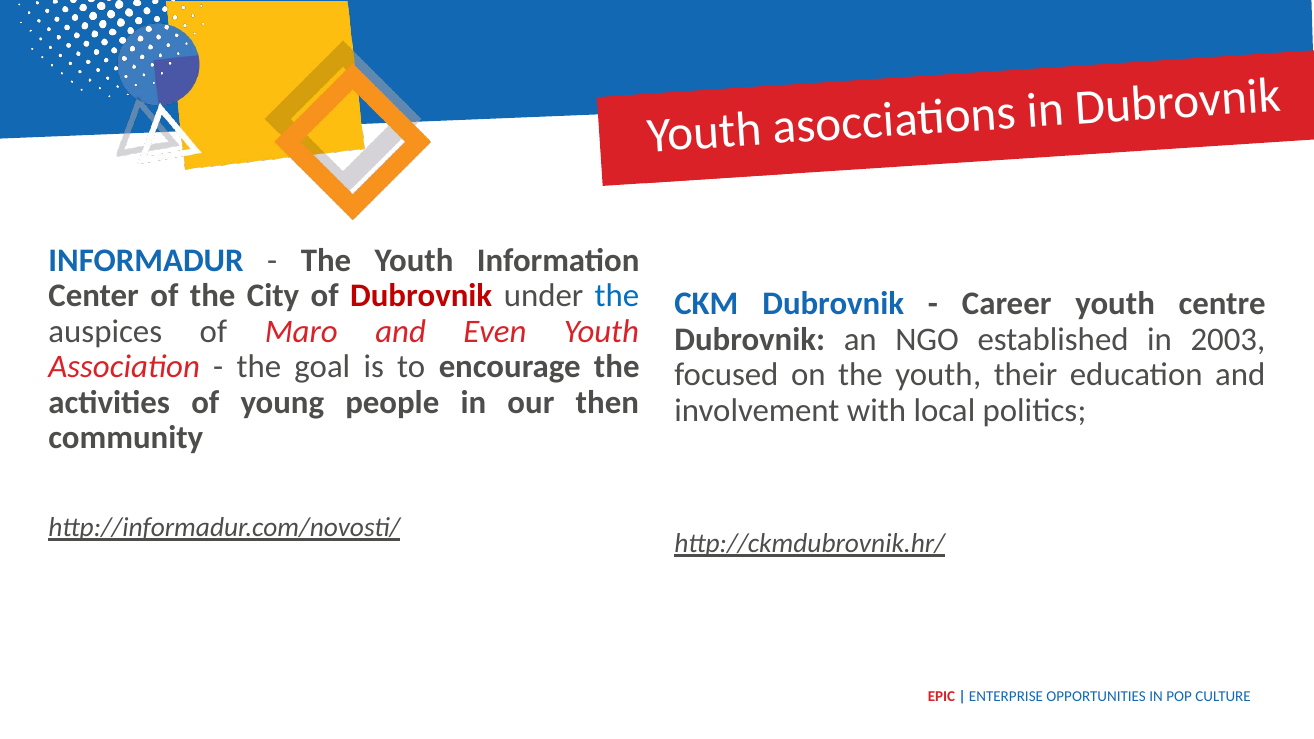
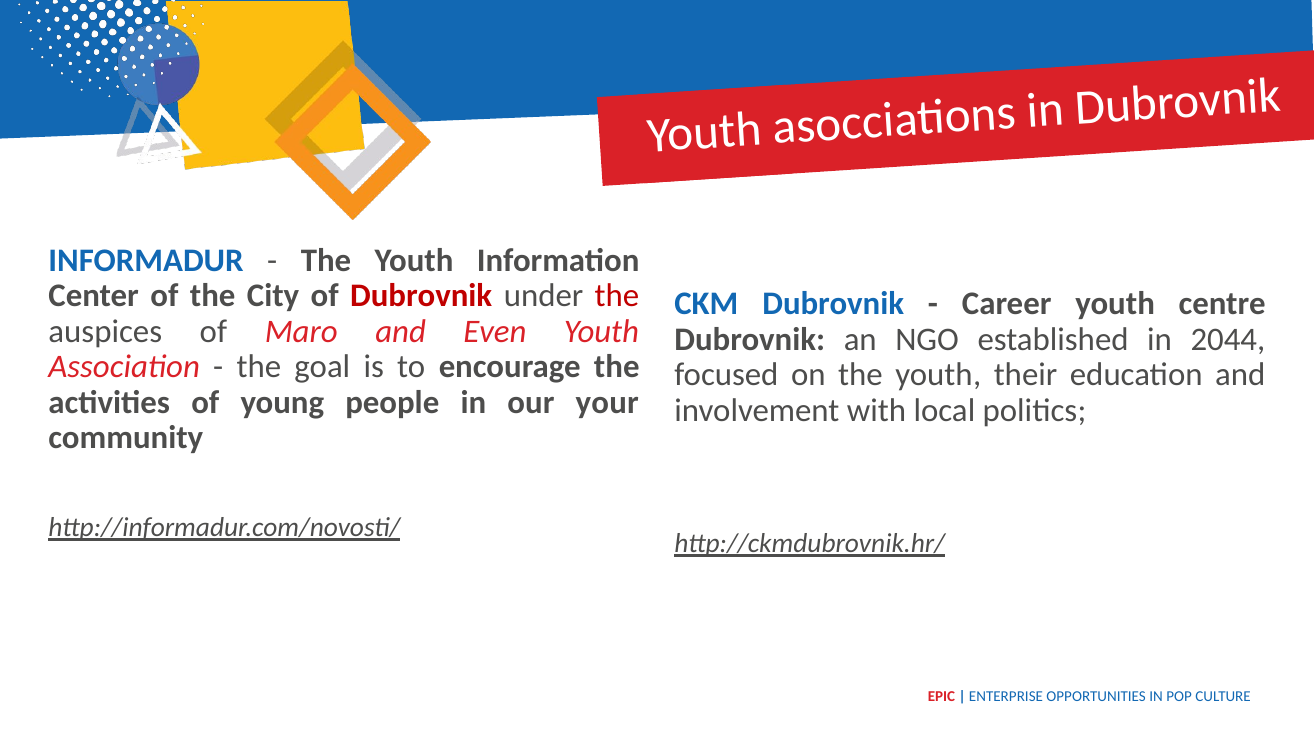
the at (617, 296) colour: blue -> red
2003: 2003 -> 2044
then: then -> your
